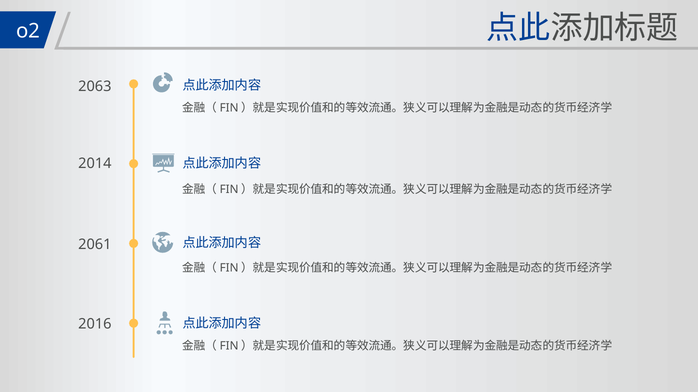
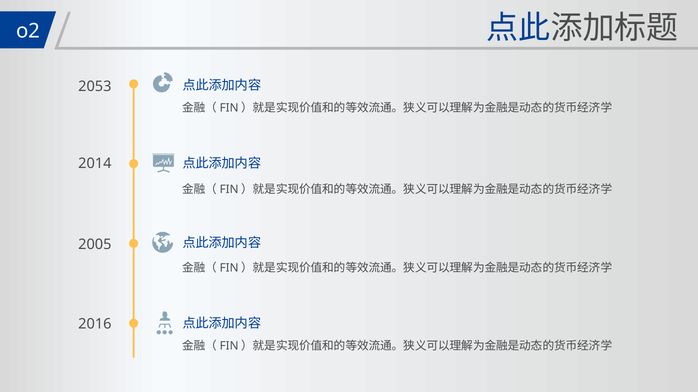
2063: 2063 -> 2053
2061: 2061 -> 2005
